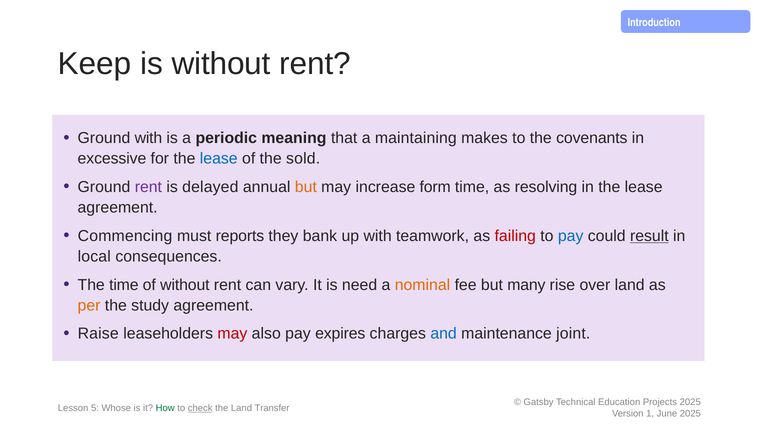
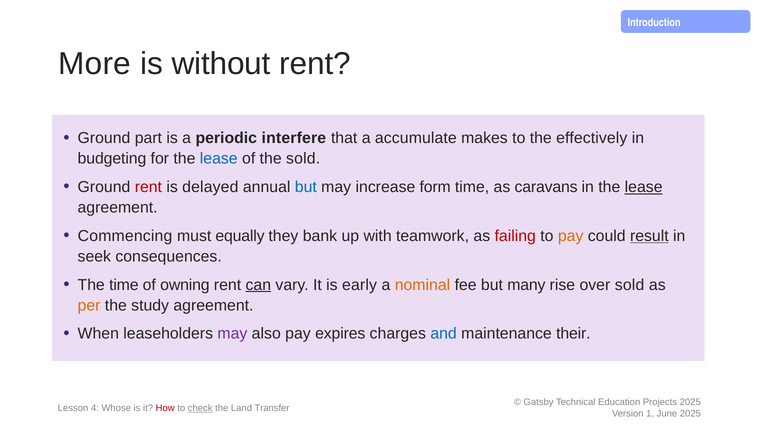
Keep: Keep -> More
Ground with: with -> part
meaning: meaning -> interfere
maintaining: maintaining -> accumulate
covenants: covenants -> effectively
excessive: excessive -> budgeting
rent at (148, 187) colour: purple -> red
but at (306, 187) colour: orange -> blue
resolving: resolving -> caravans
lease at (644, 187) underline: none -> present
reports: reports -> equally
pay at (571, 236) colour: blue -> orange
local: local -> seek
of without: without -> owning
can underline: none -> present
need: need -> early
over land: land -> sold
Raise: Raise -> When
may at (232, 334) colour: red -> purple
joint: joint -> their
5: 5 -> 4
How colour: green -> red
